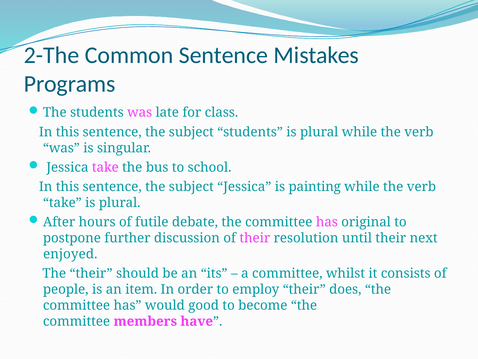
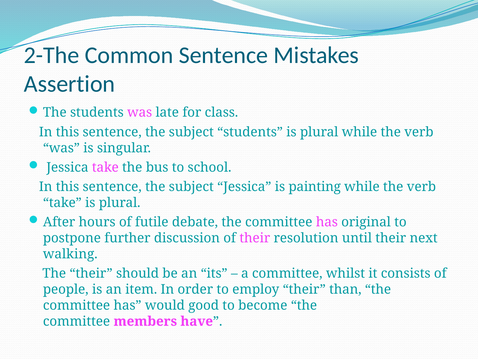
Programs: Programs -> Assertion
enjoyed: enjoyed -> walking
does: does -> than
